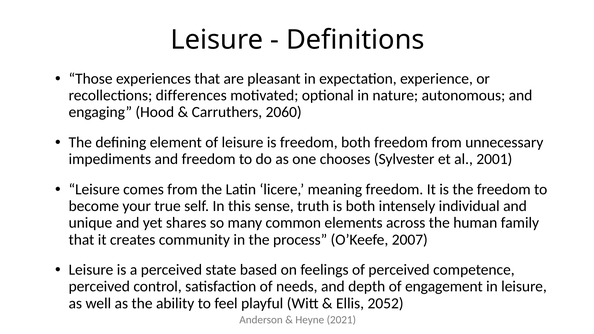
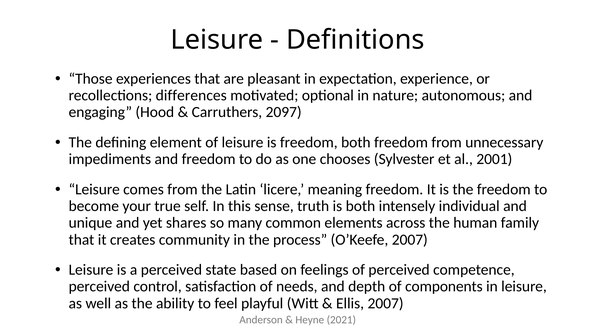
2060: 2060 -> 2097
engagement: engagement -> components
Ellis 2052: 2052 -> 2007
